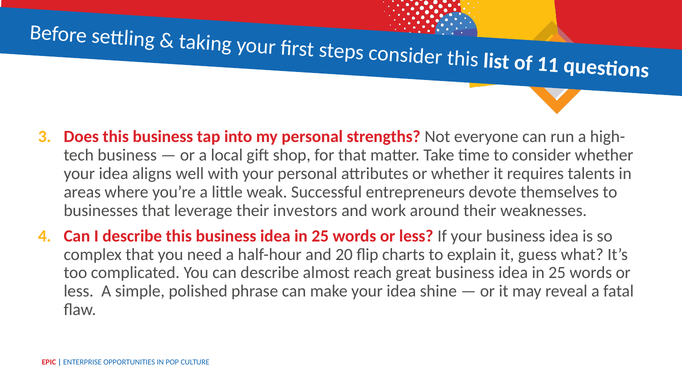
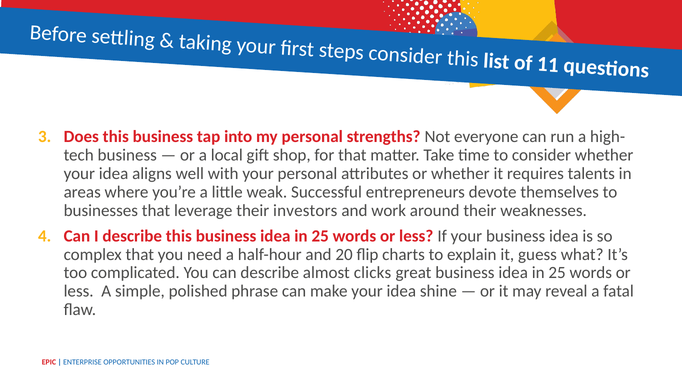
reach: reach -> clicks
